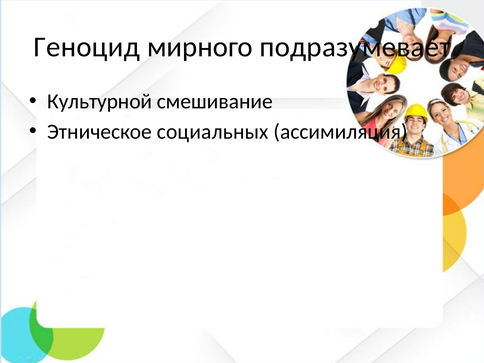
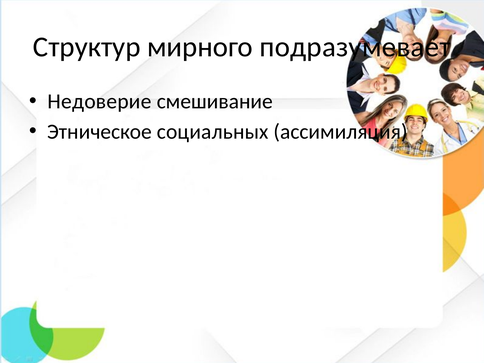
Геноцид: Геноцид -> Структур
Культурной: Культурной -> Недоверие
